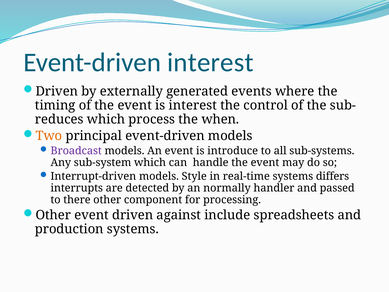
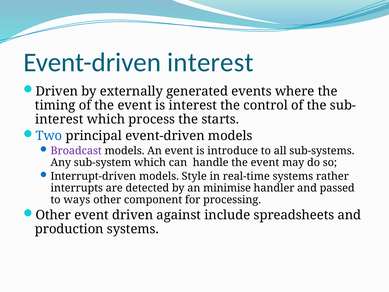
reduces at (59, 119): reduces -> interest
when: when -> starts
Two colour: orange -> blue
differs: differs -> rather
normally: normally -> minimise
there: there -> ways
